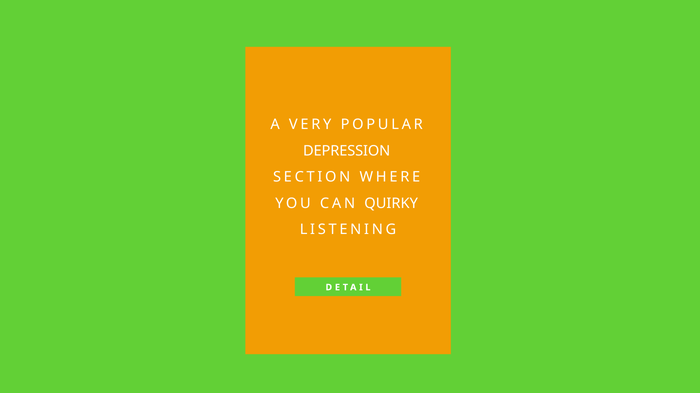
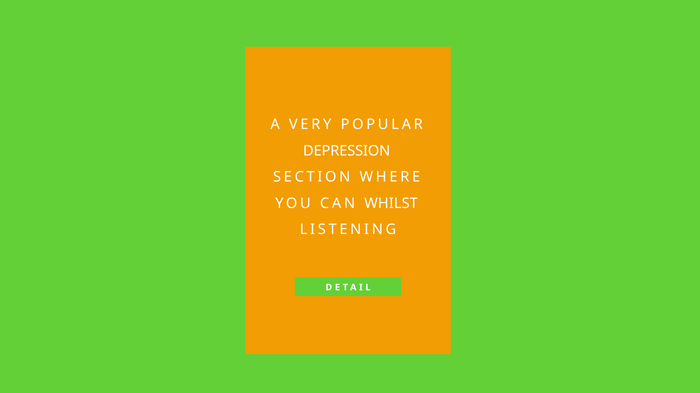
QUIRKY: QUIRKY -> WHILST
